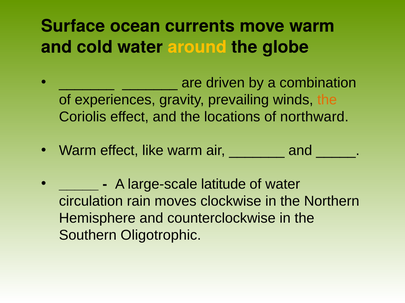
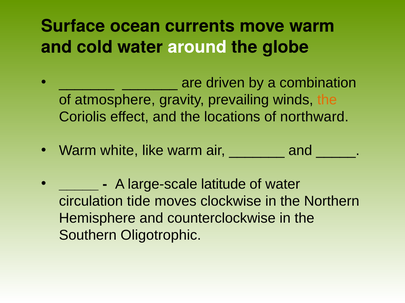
around colour: yellow -> white
experiences: experiences -> atmosphere
Warm effect: effect -> white
rain: rain -> tide
